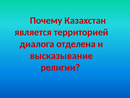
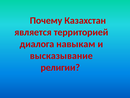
отделена: отделена -> навыкам
